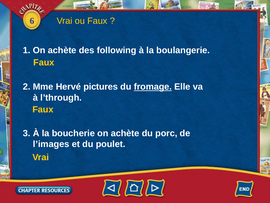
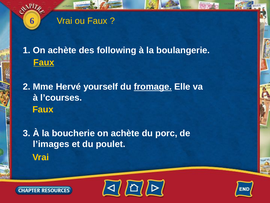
Faux at (44, 62) underline: none -> present
pictures: pictures -> yourself
l’through: l’through -> l’courses
